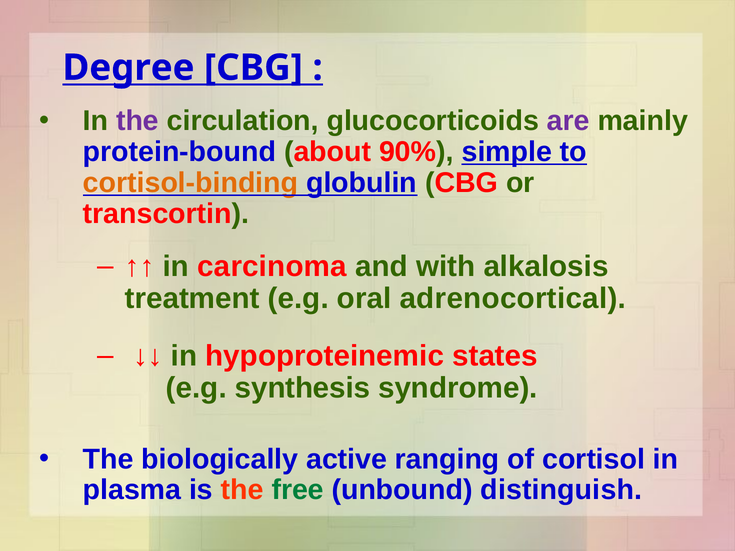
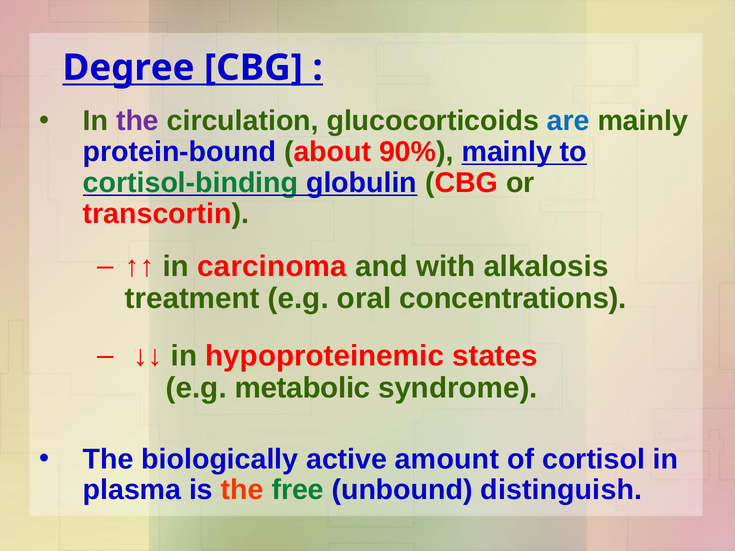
are colour: purple -> blue
90% simple: simple -> mainly
cortisol-binding colour: orange -> green
adrenocortical: adrenocortical -> concentrations
synthesis: synthesis -> metabolic
ranging: ranging -> amount
